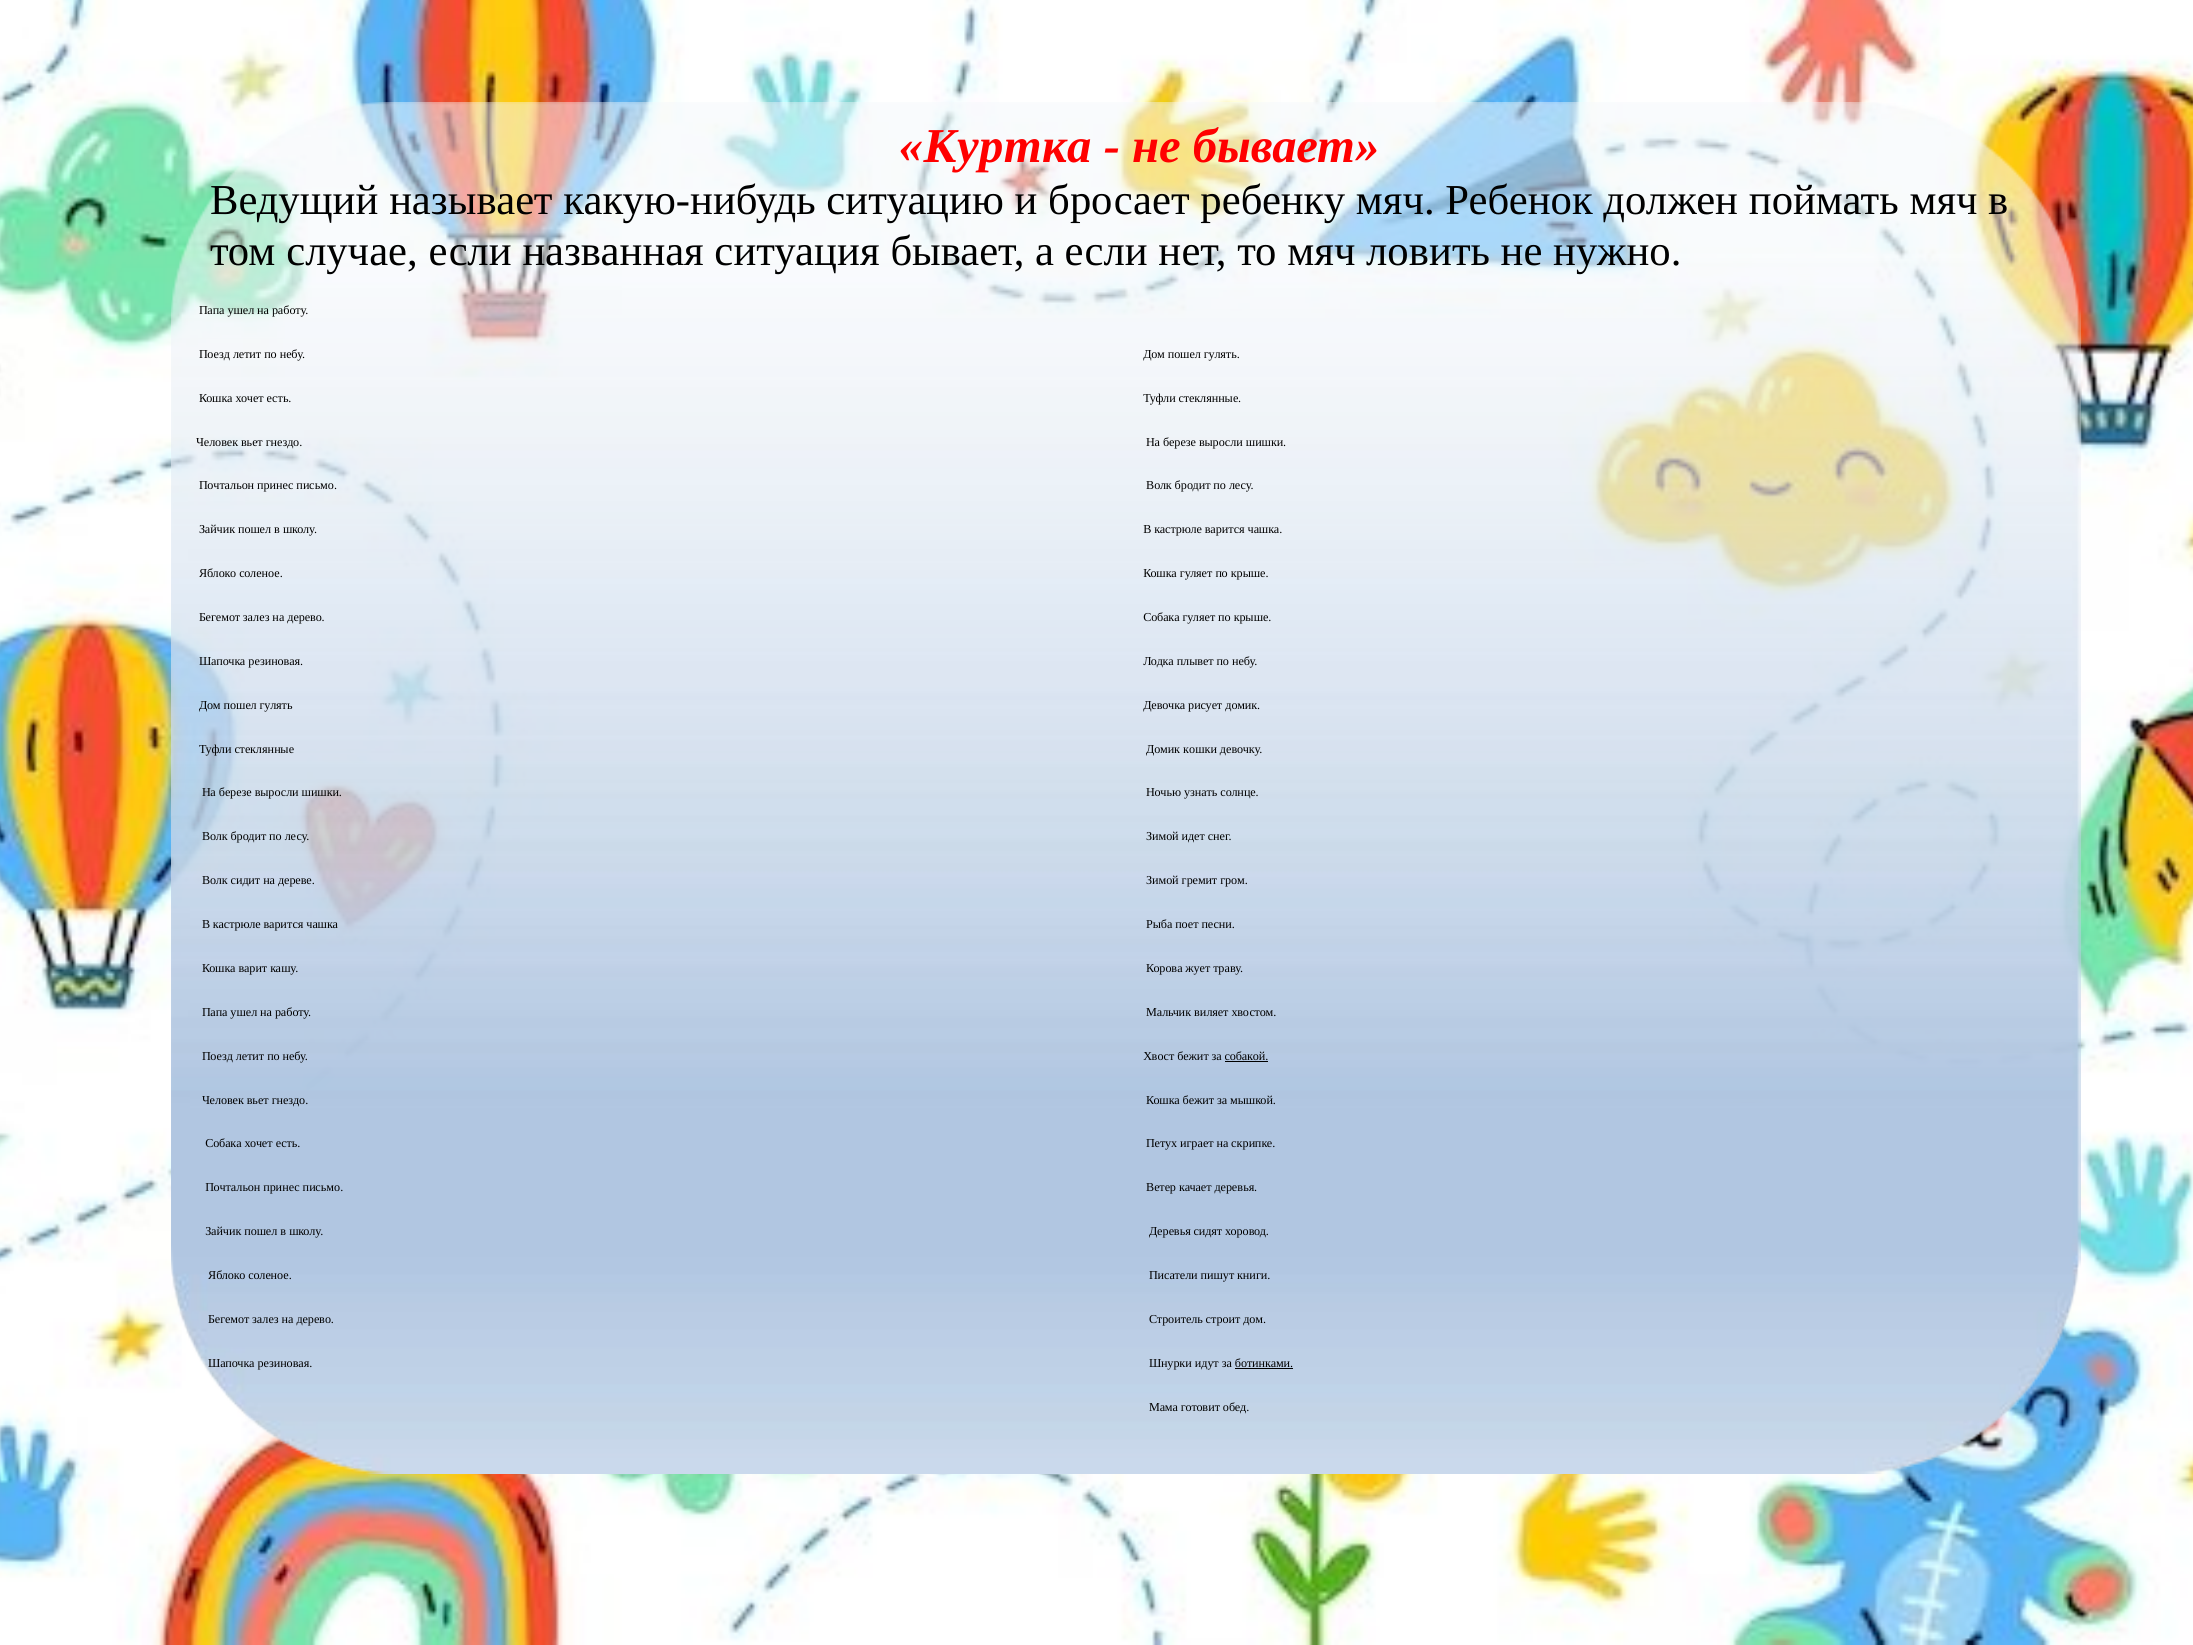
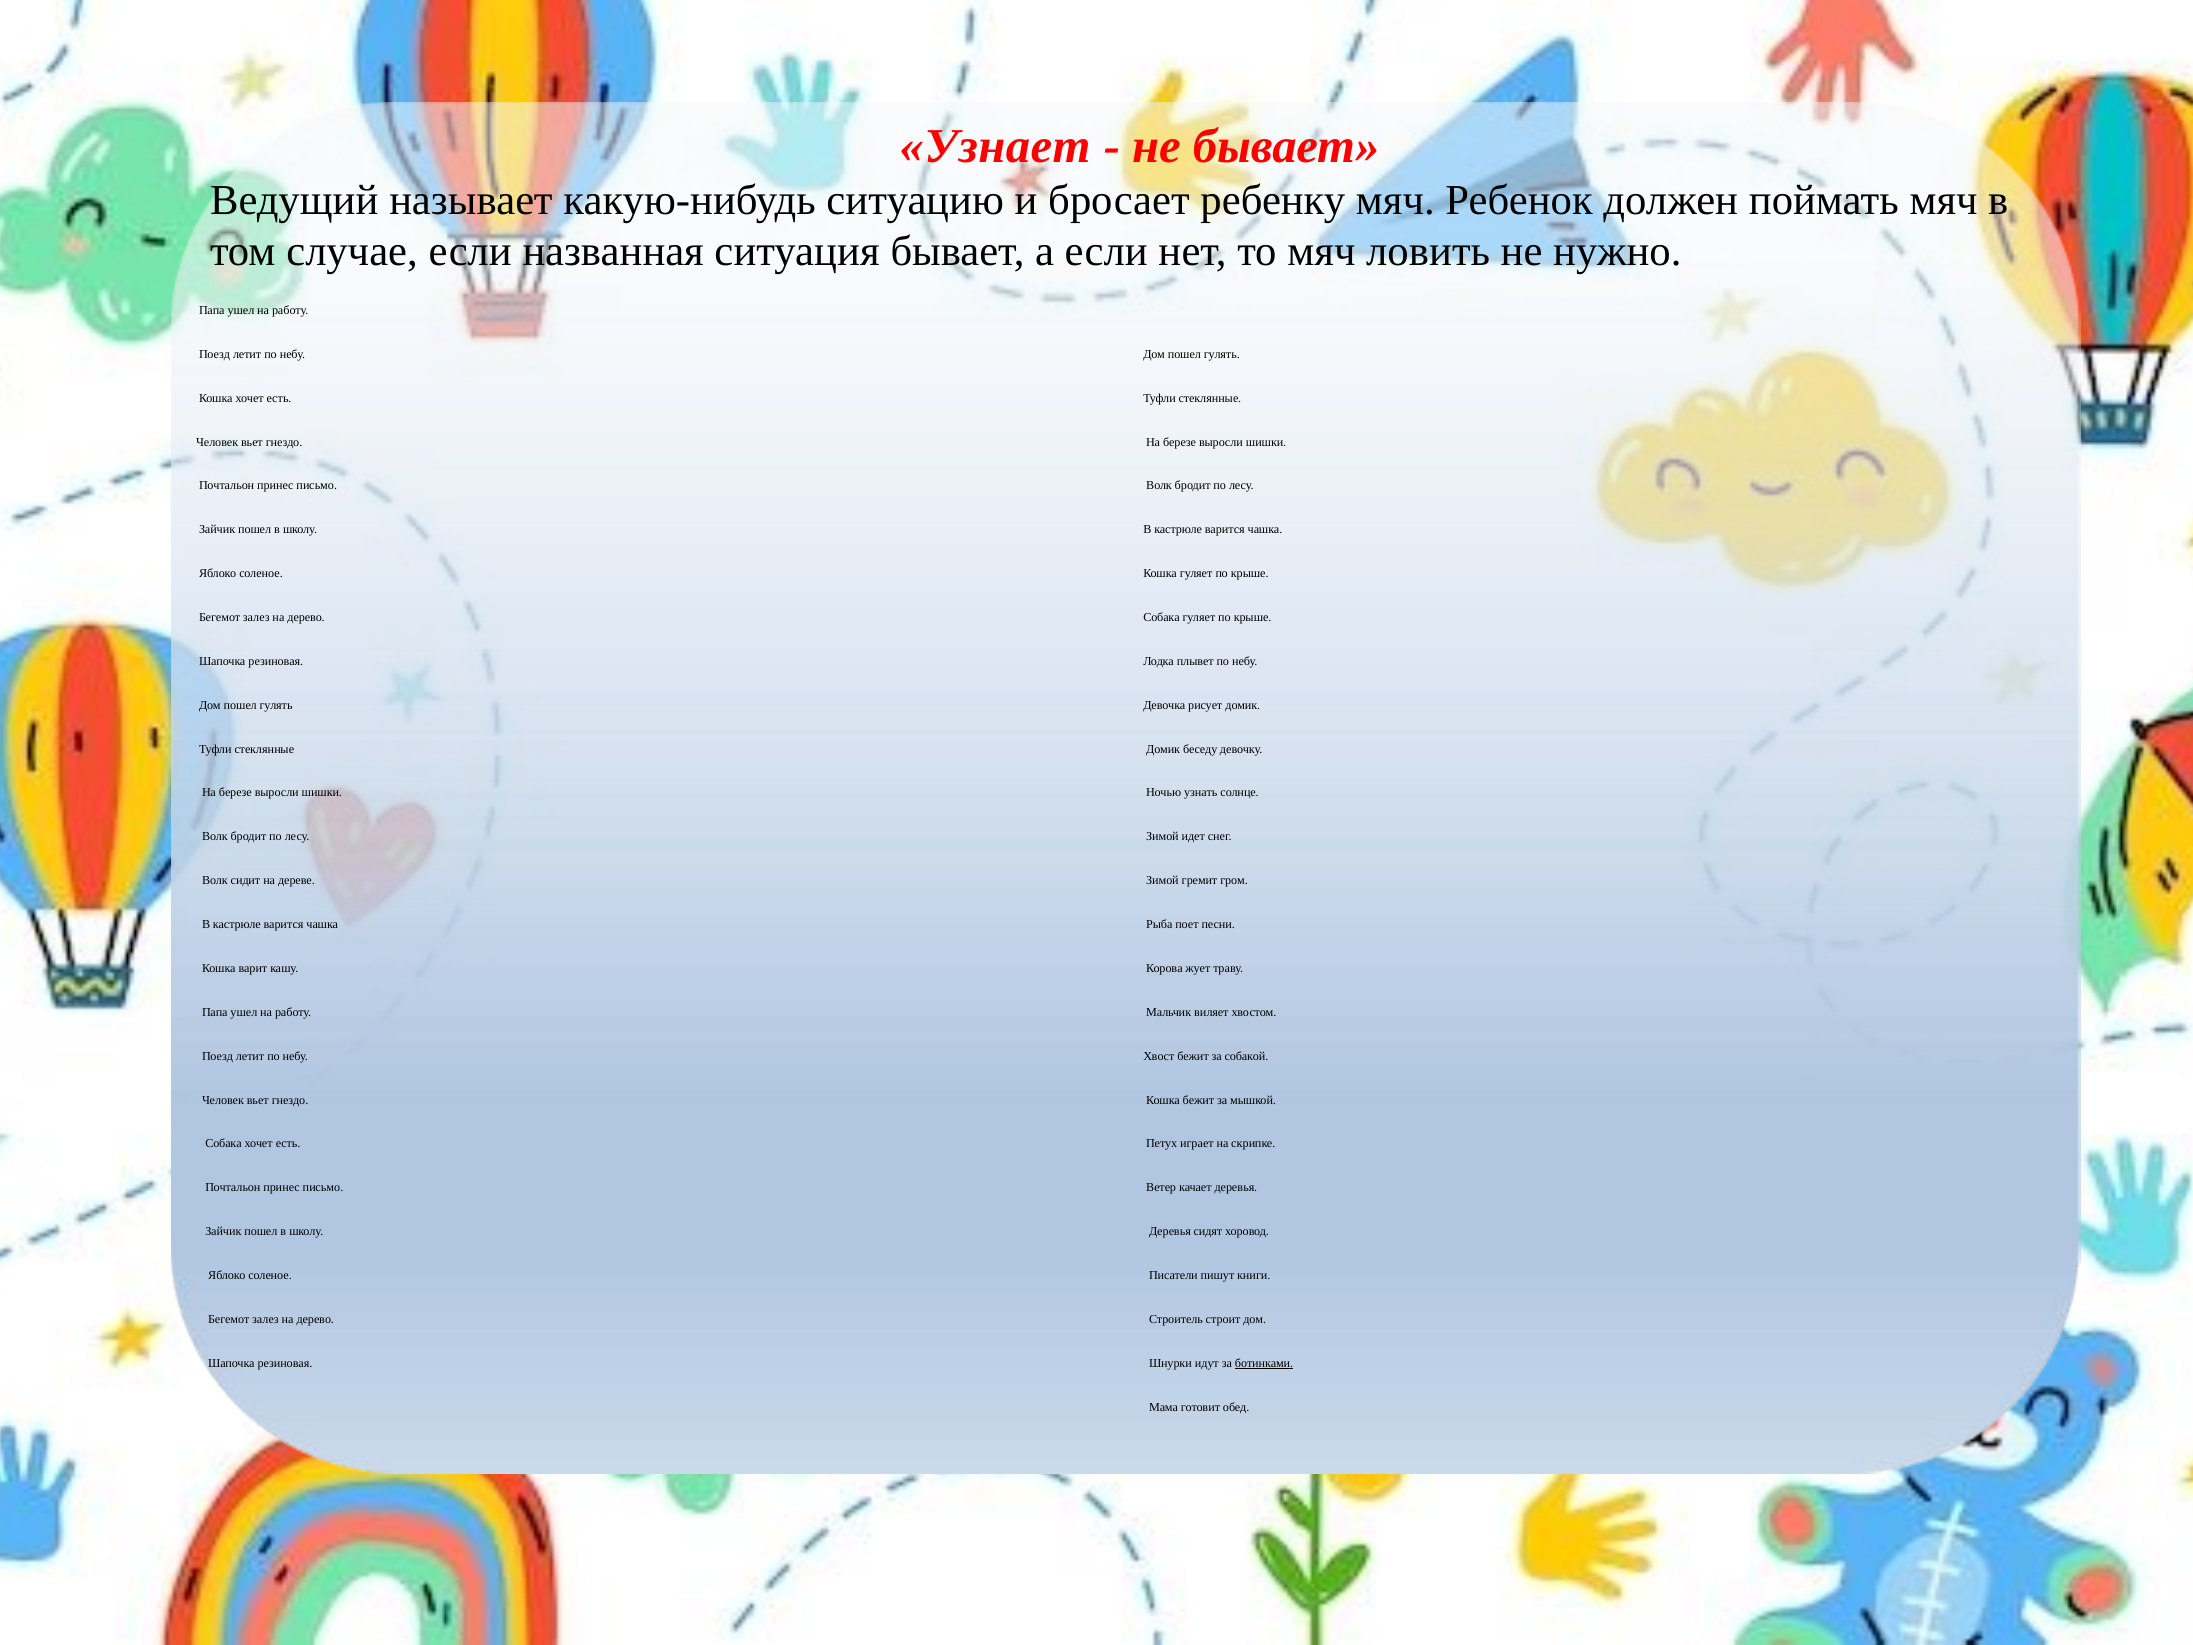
Куртка: Куртка -> Узнает
кошки: кошки -> беседу
собакой underline: present -> none
